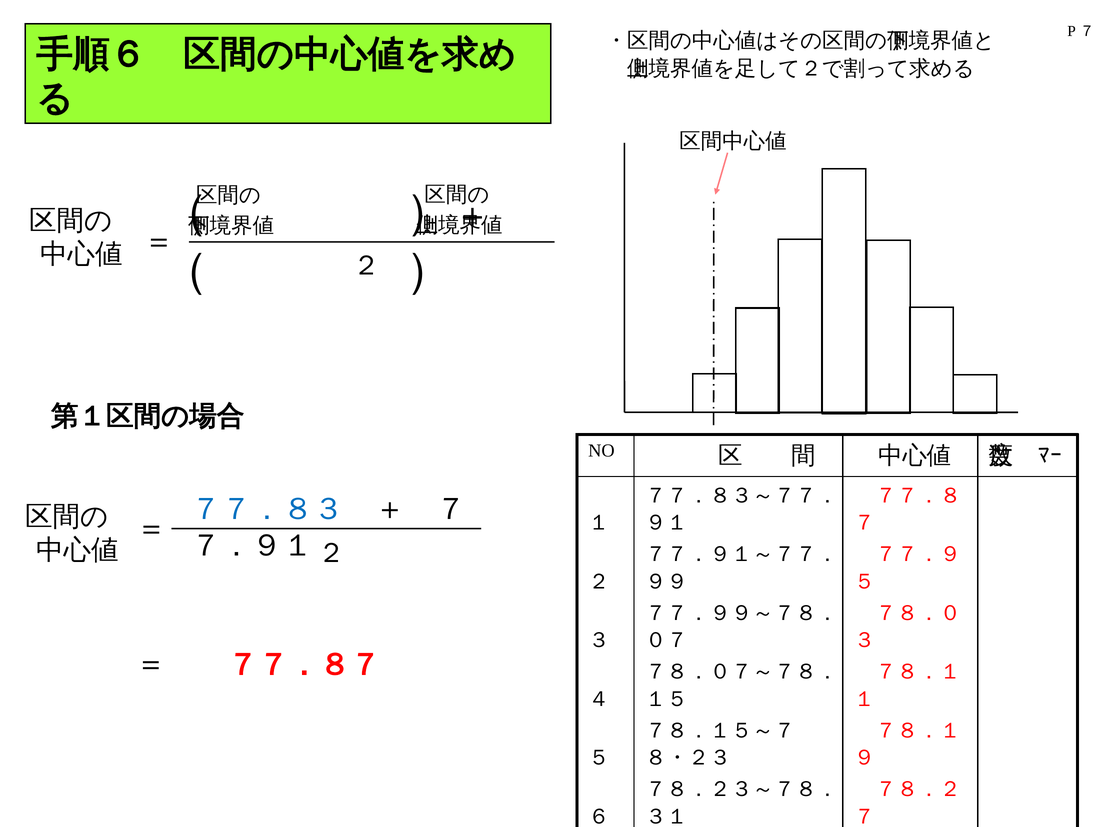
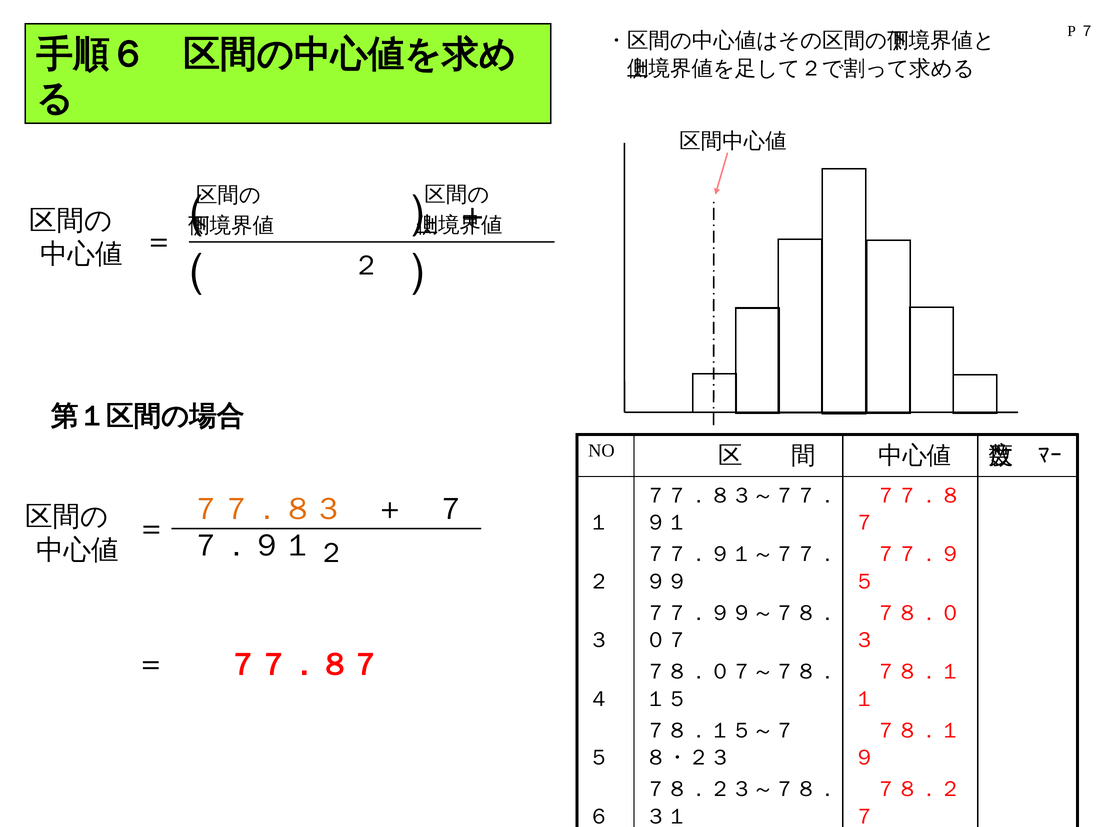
７７．８３ colour: blue -> orange
